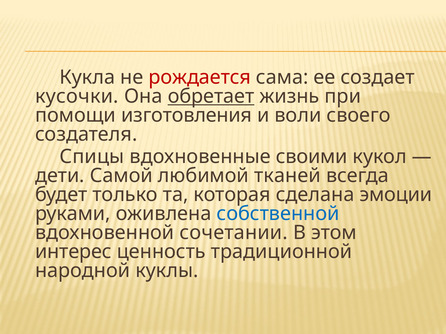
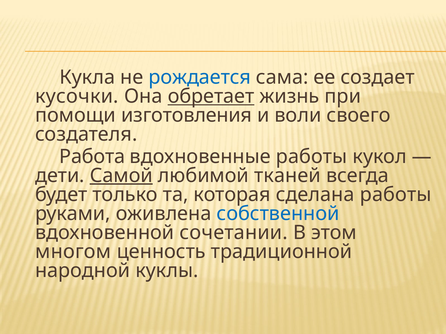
рождается colour: red -> blue
Спицы: Спицы -> Работа
вдохновенные своими: своими -> работы
Самой underline: none -> present
сделана эмоции: эмоции -> работы
интерес: интерес -> многом
